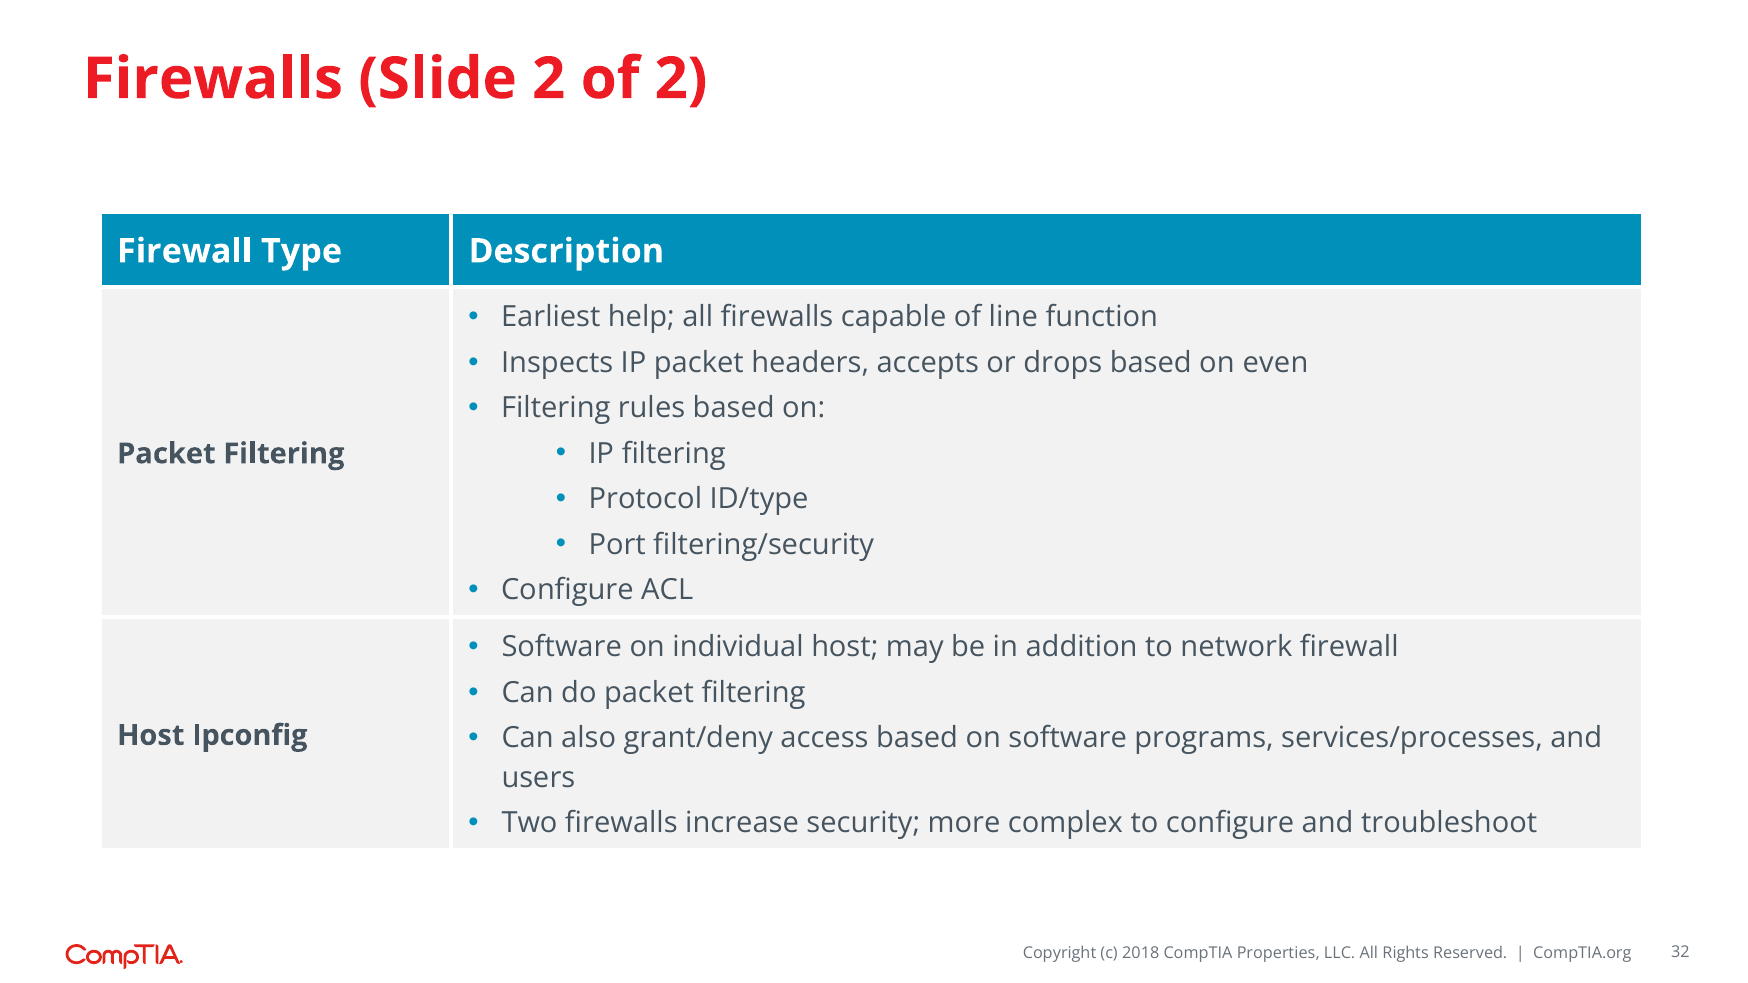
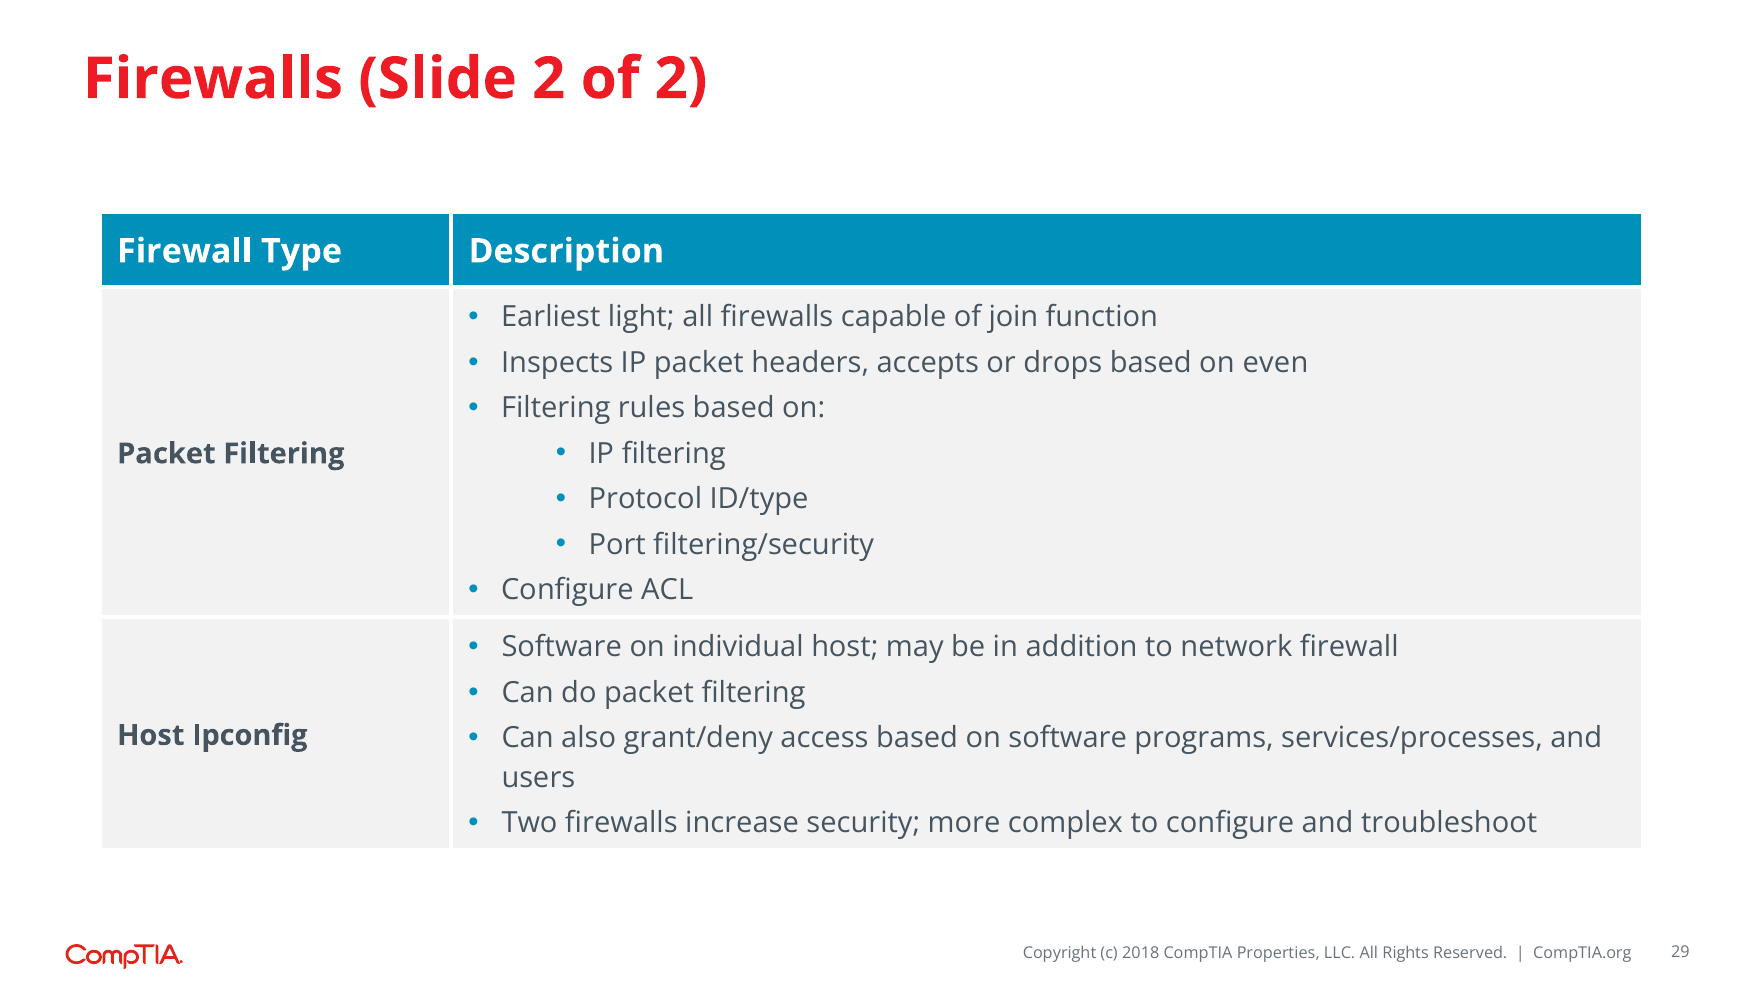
help: help -> light
line: line -> join
32: 32 -> 29
